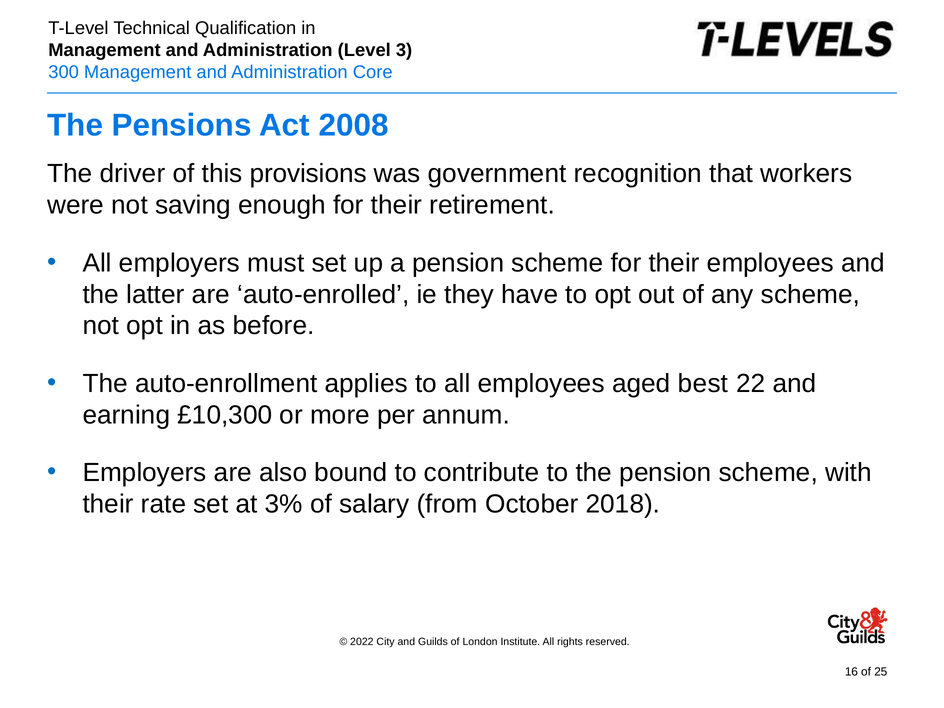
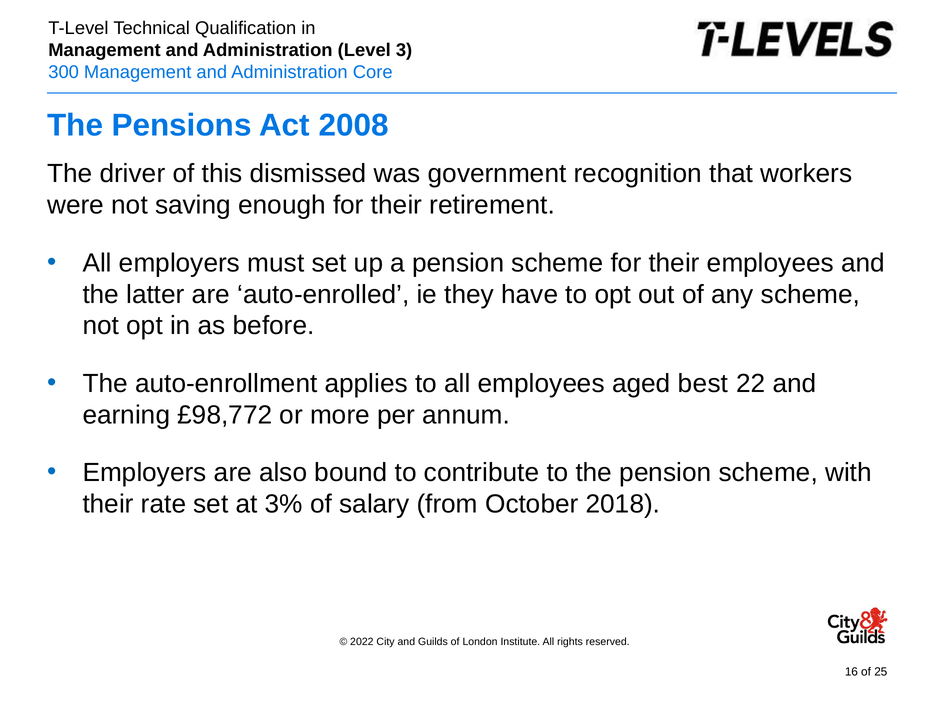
provisions: provisions -> dismissed
£10,300: £10,300 -> £98,772
